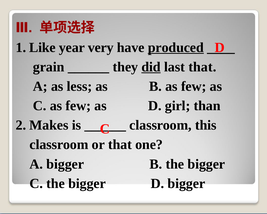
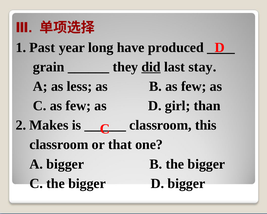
Like: Like -> Past
very: very -> long
produced underline: present -> none
last that: that -> stay
